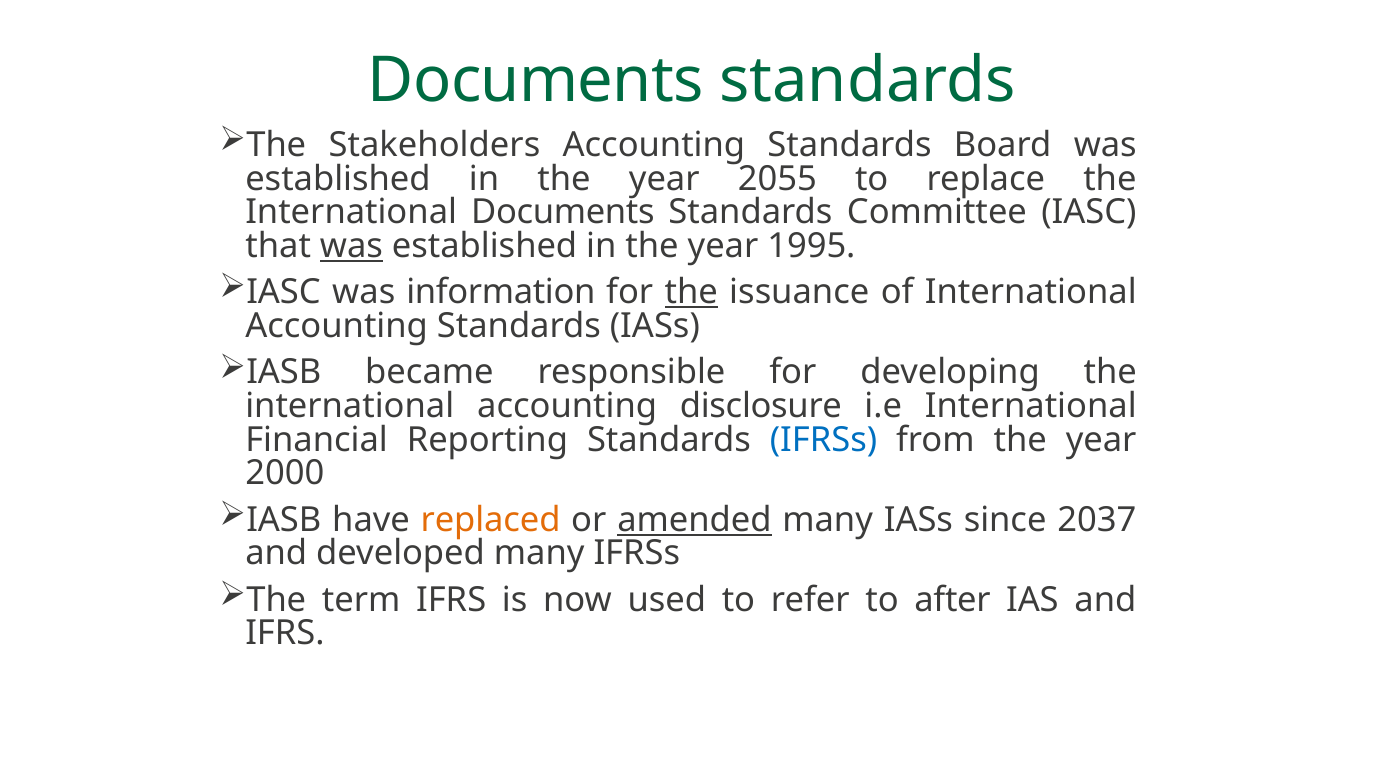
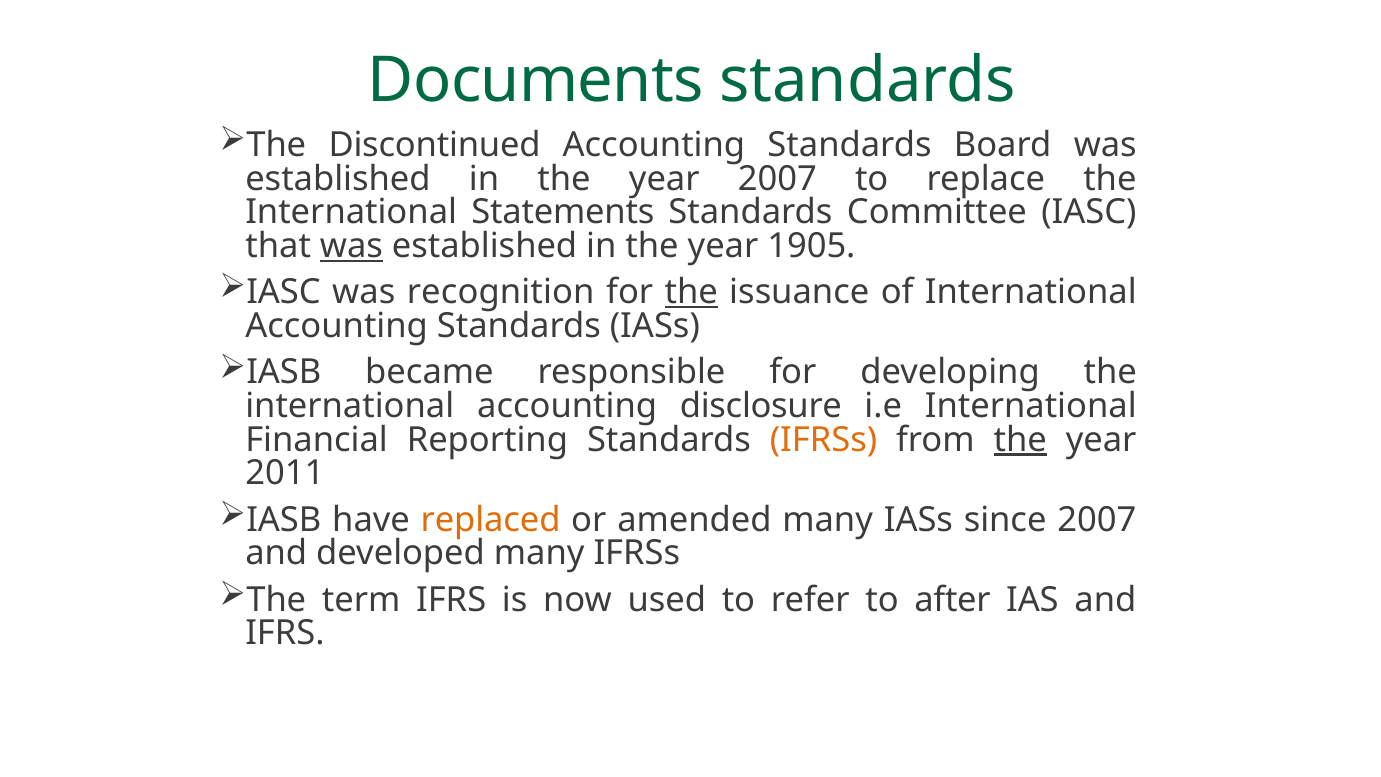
Stakeholders: Stakeholders -> Discontinued
year 2055: 2055 -> 2007
International Documents: Documents -> Statements
1995: 1995 -> 1905
information: information -> recognition
IFRSs at (824, 440) colour: blue -> orange
the at (1020, 440) underline: none -> present
2000: 2000 -> 2011
amended underline: present -> none
since 2037: 2037 -> 2007
